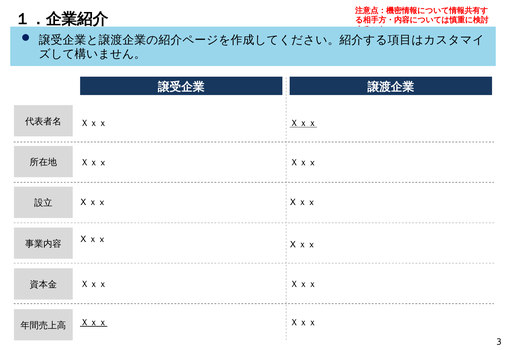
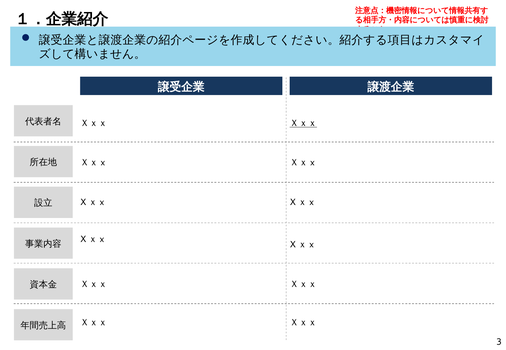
Ｘｘｘ at (94, 323) underline: present -> none
